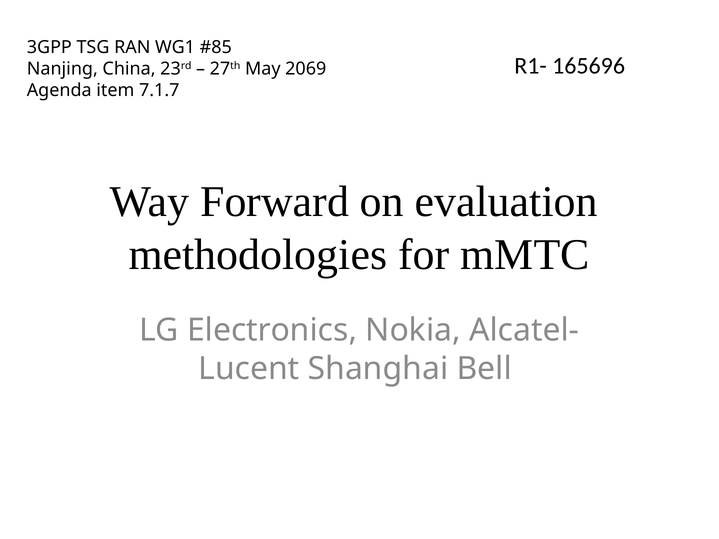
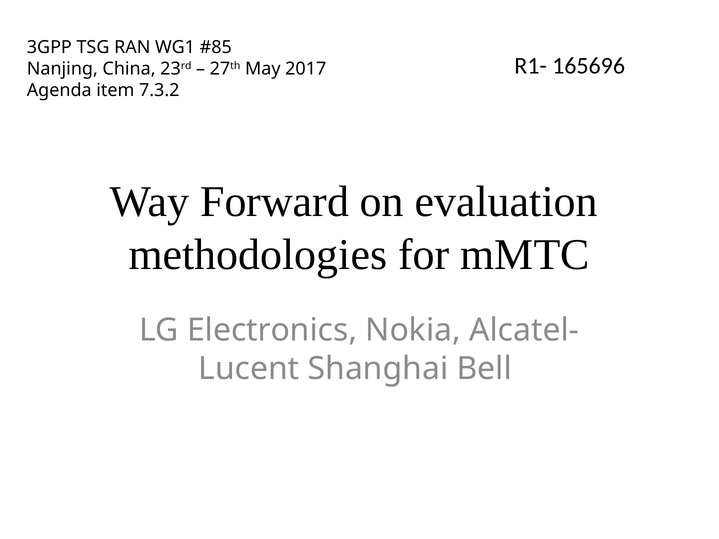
2069: 2069 -> 2017
7.1.7: 7.1.7 -> 7.3.2
